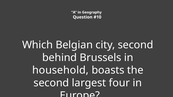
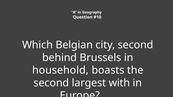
four: four -> with
